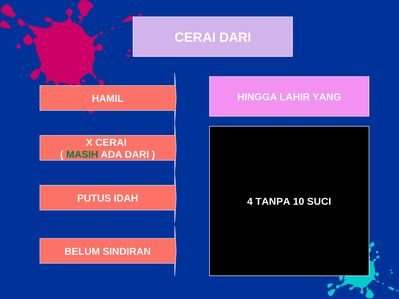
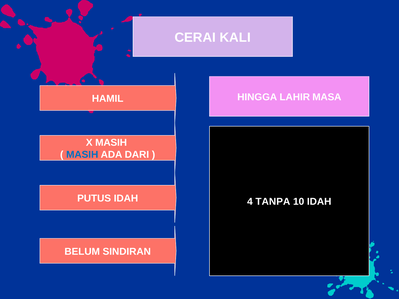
CERAI DARI: DARI -> KALI
YANG: YANG -> MASA
X CERAI: CERAI -> MASIH
MASIH at (82, 155) colour: green -> blue
10 SUCI: SUCI -> IDAH
